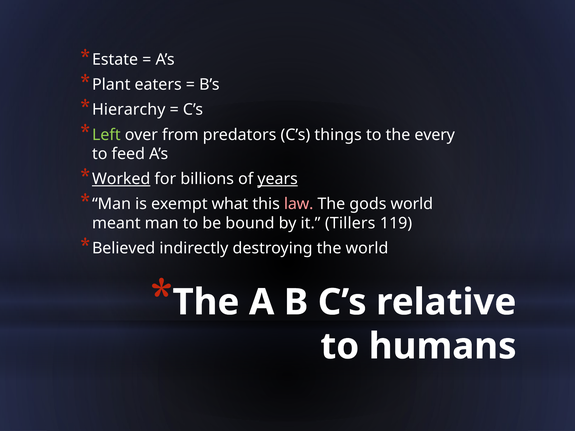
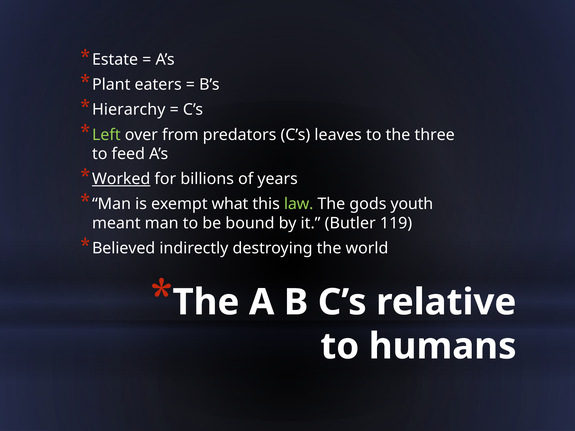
things: things -> leaves
every: every -> three
years underline: present -> none
law colour: pink -> light green
gods world: world -> youth
Tillers: Tillers -> Butler
